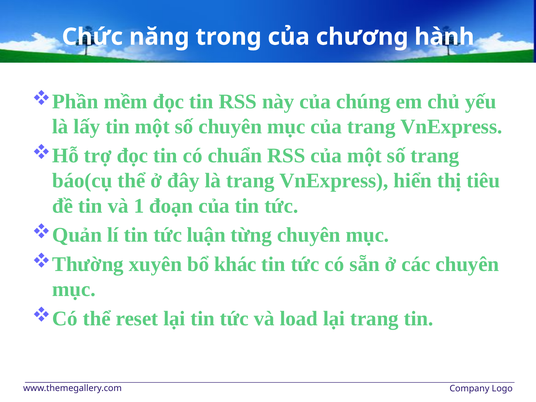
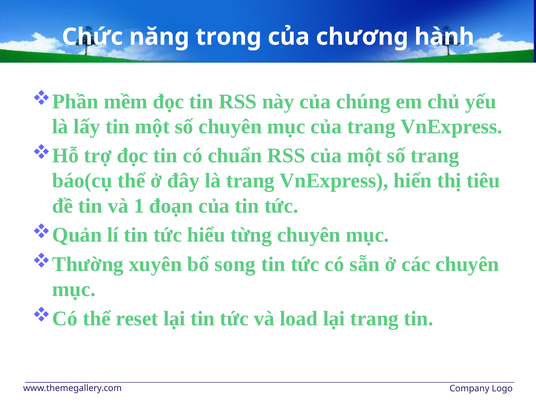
luận: luận -> hiểu
khác: khác -> song
